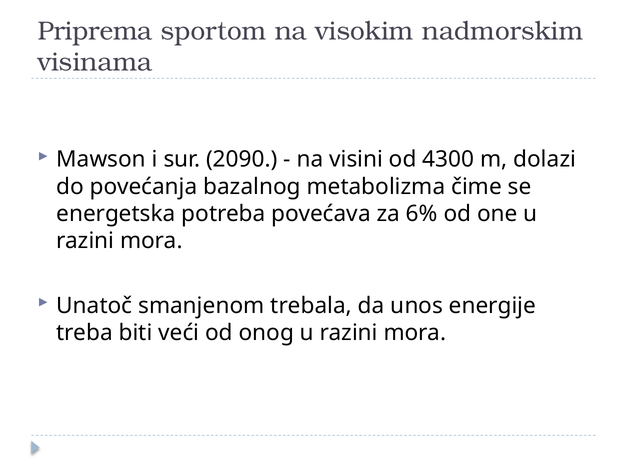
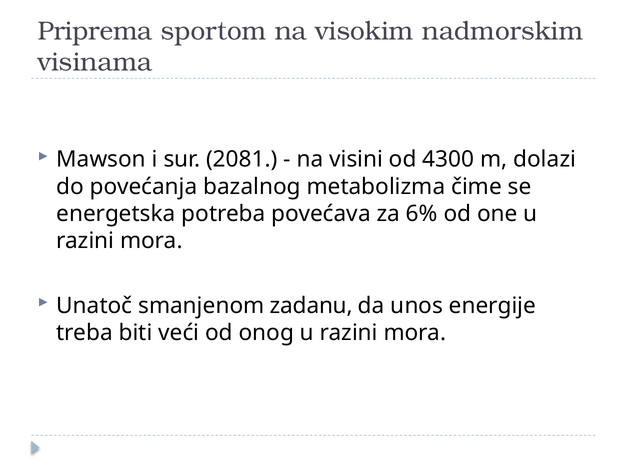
2090: 2090 -> 2081
trebala: trebala -> zadanu
